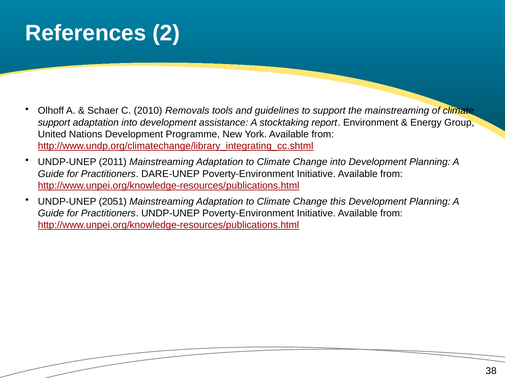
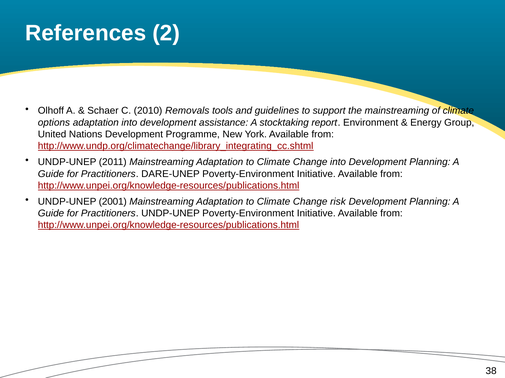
support at (54, 123): support -> options
2051: 2051 -> 2001
this: this -> risk
